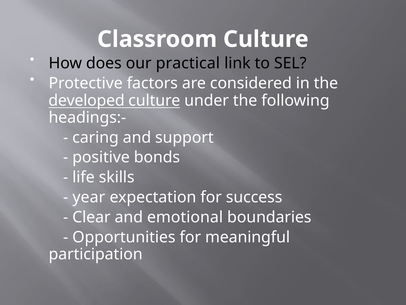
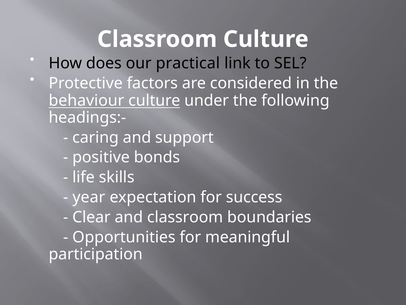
developed: developed -> behaviour
and emotional: emotional -> classroom
